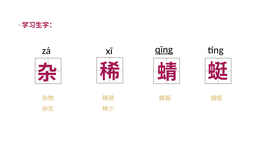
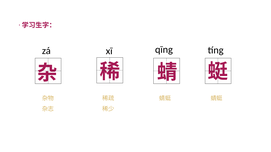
qīng underline: present -> none
